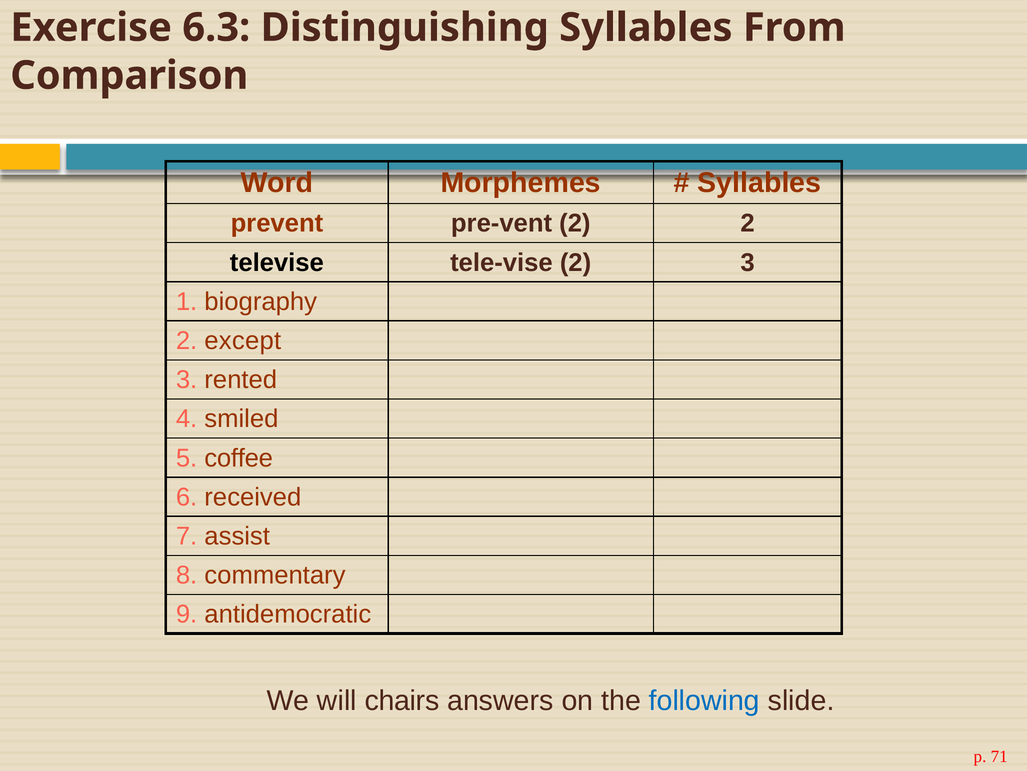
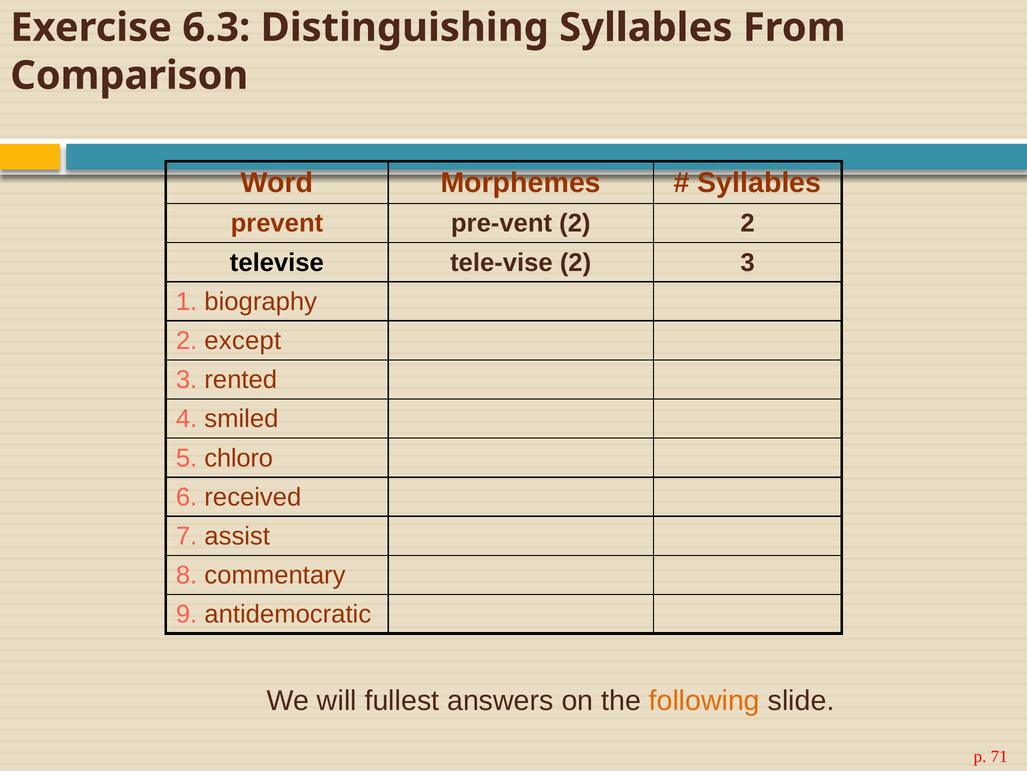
coffee: coffee -> chloro
chairs: chairs -> fullest
following colour: blue -> orange
